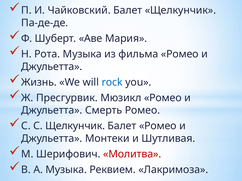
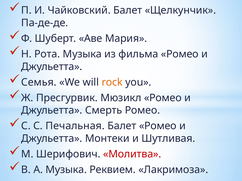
Жизнь: Жизнь -> Семья
rock colour: blue -> orange
С Щелкунчик: Щелкунчик -> Печальная
